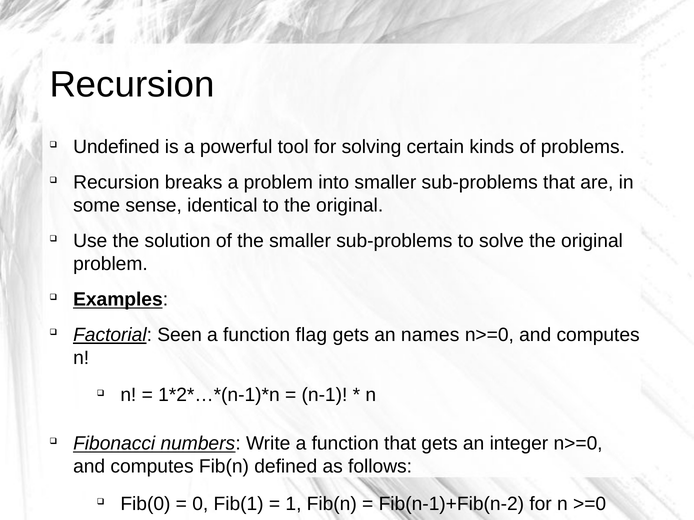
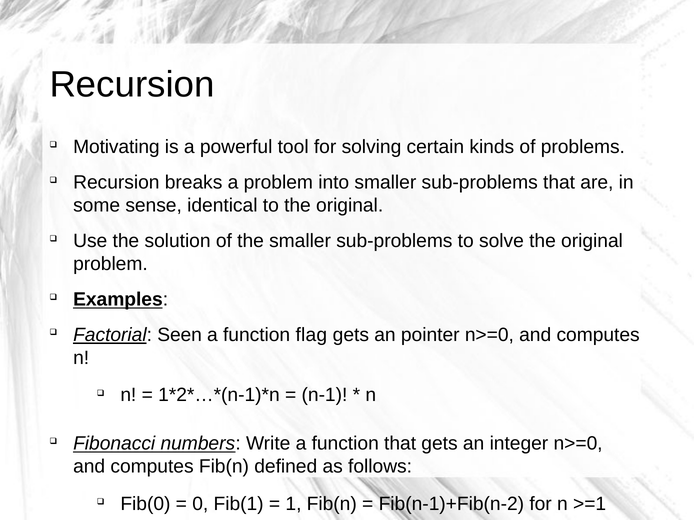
Undefined: Undefined -> Motivating
names: names -> pointer
>=0: >=0 -> >=1
